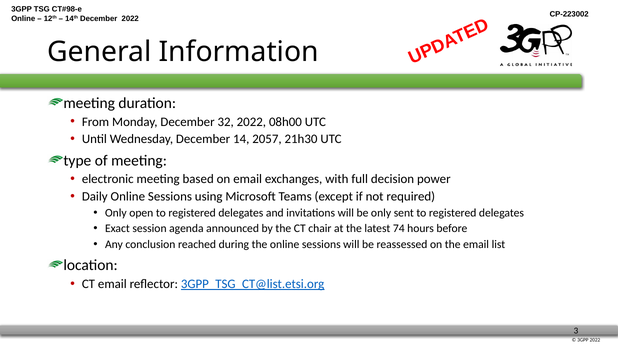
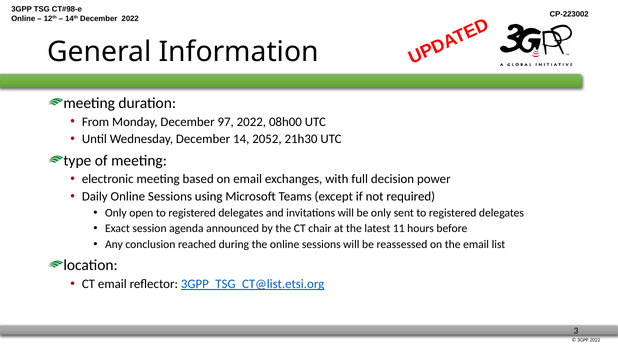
32: 32 -> 97
2057: 2057 -> 2052
74: 74 -> 11
